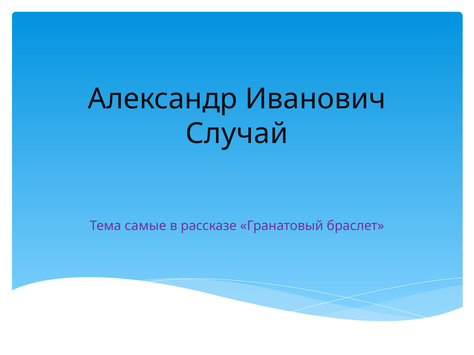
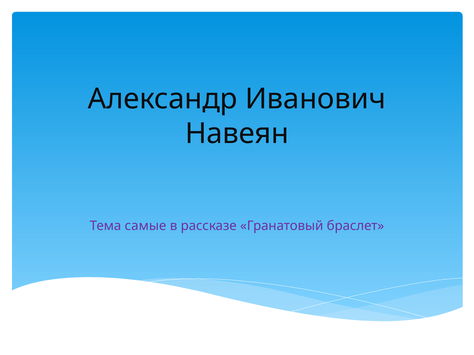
Случай: Случай -> Навеян
